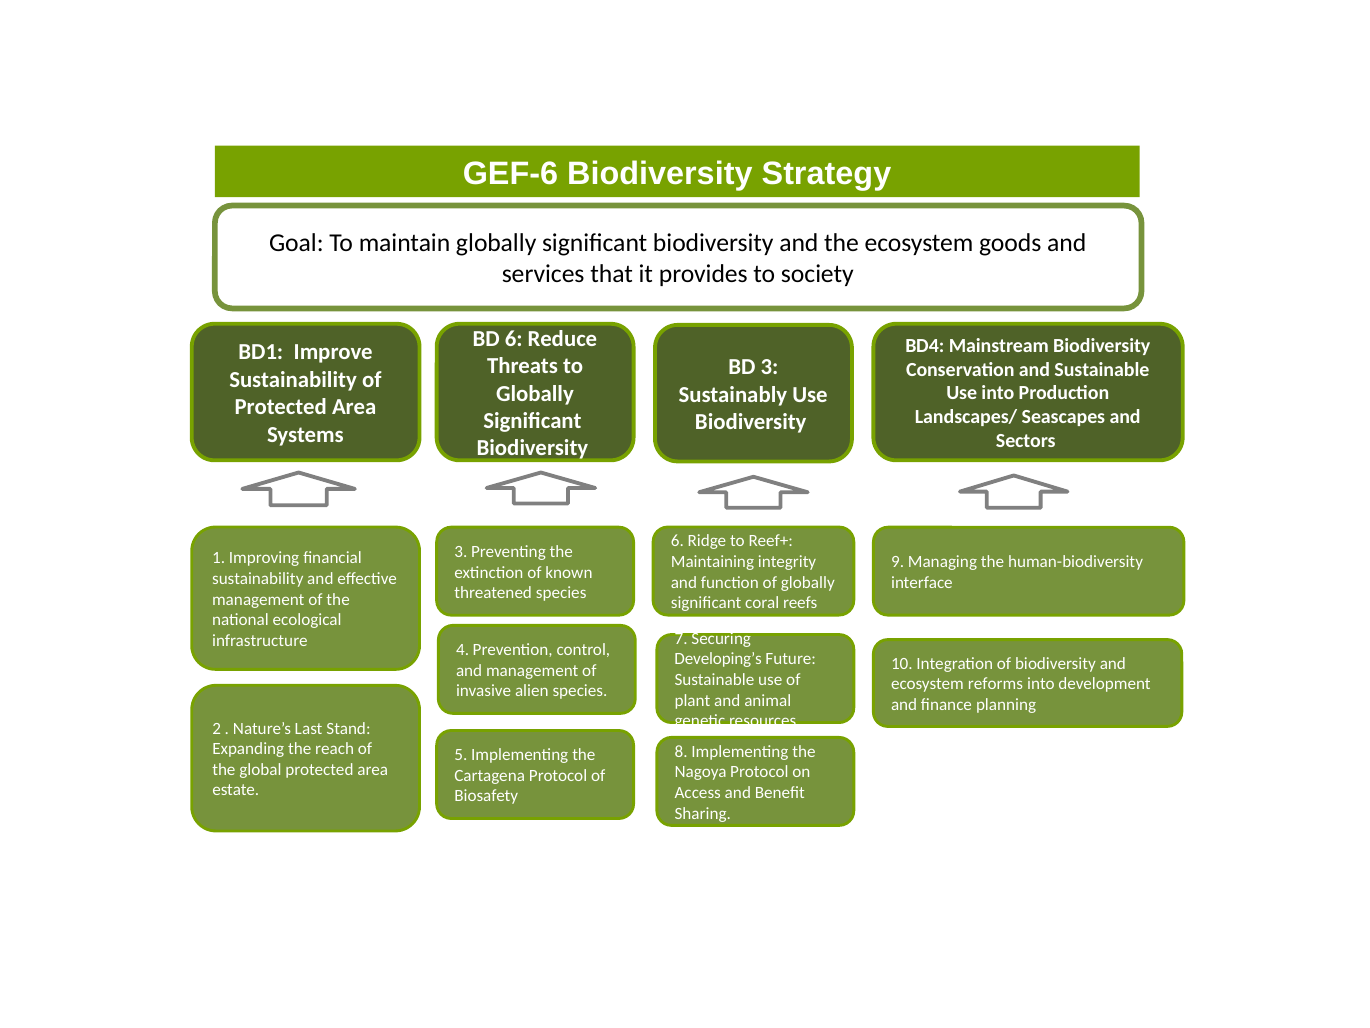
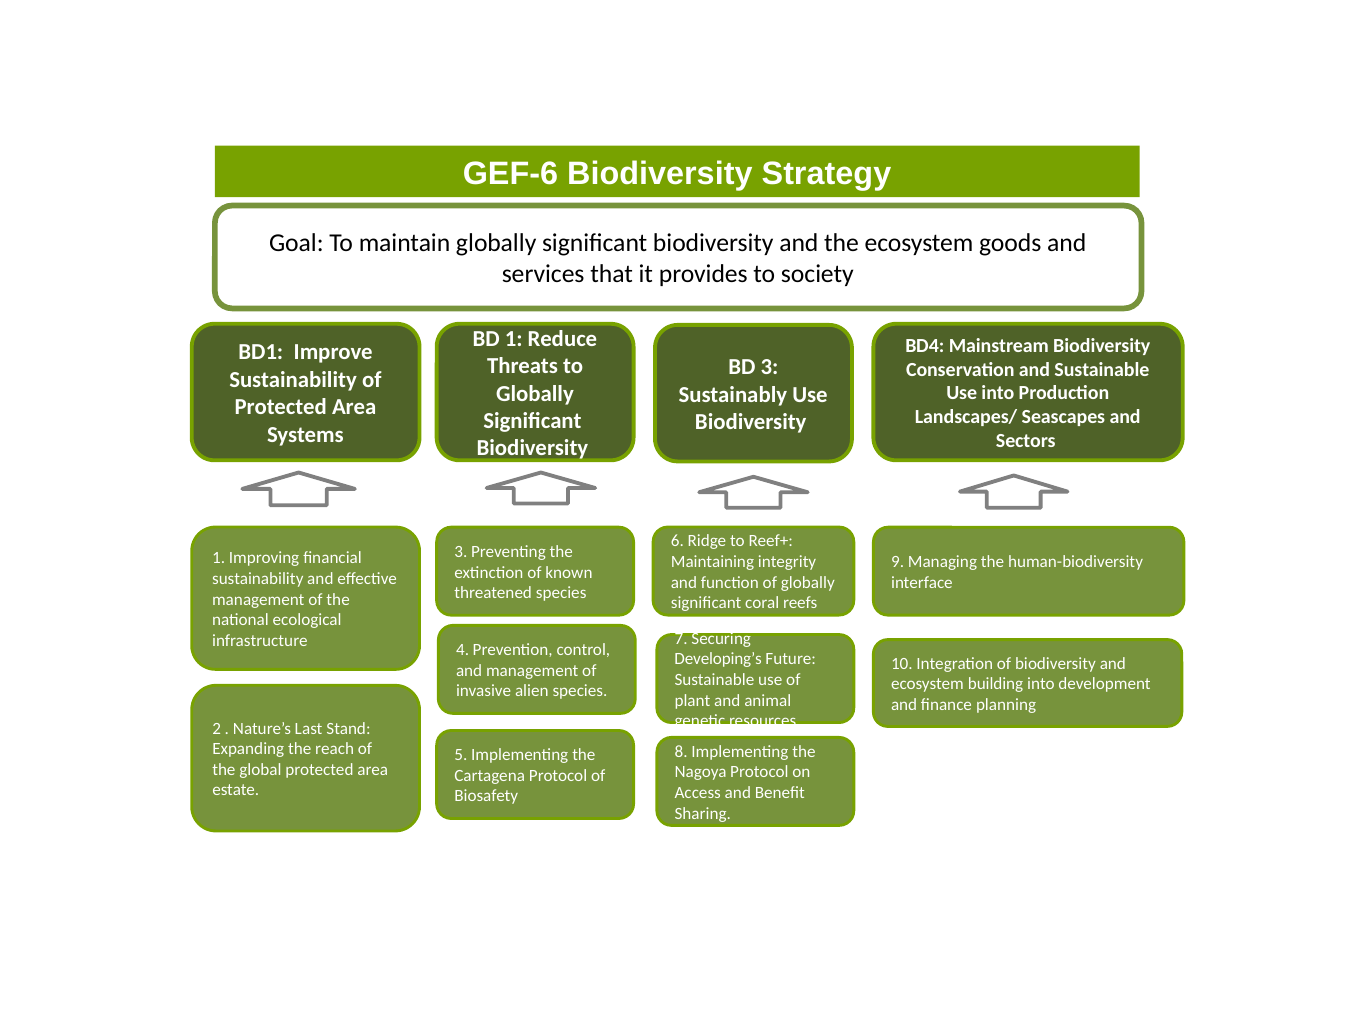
BD 6: 6 -> 1
reforms: reforms -> building
